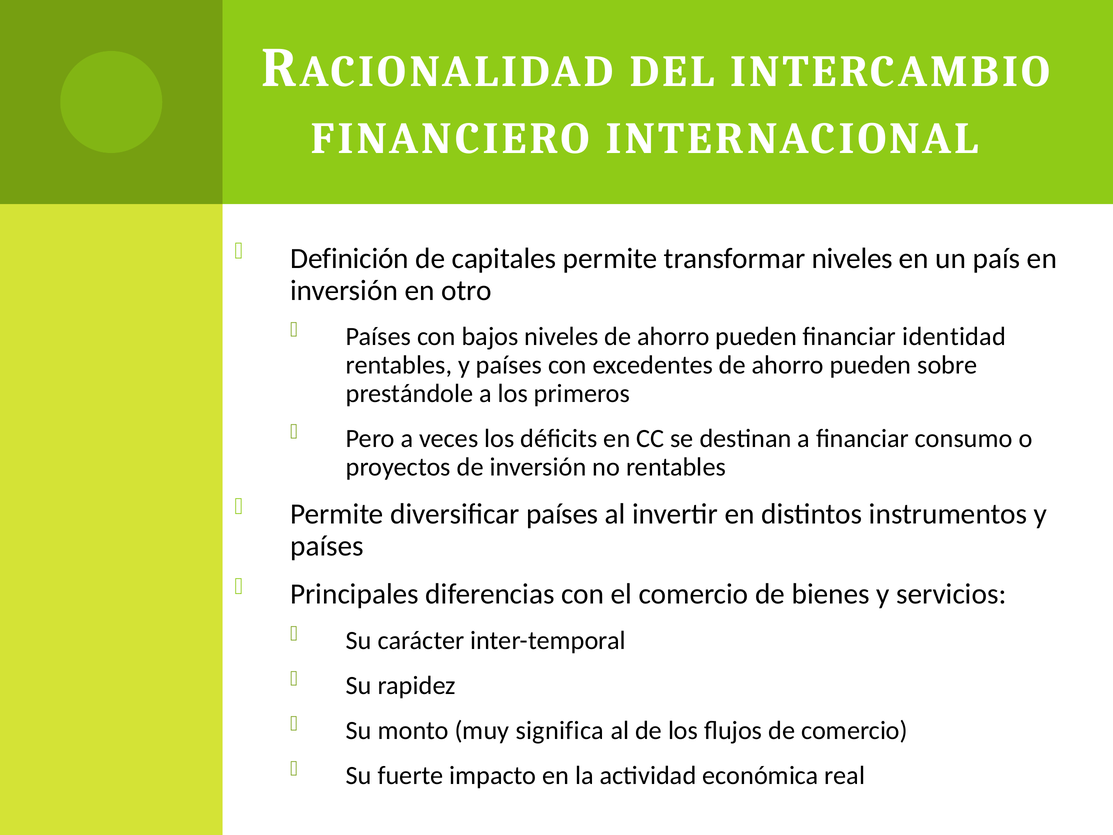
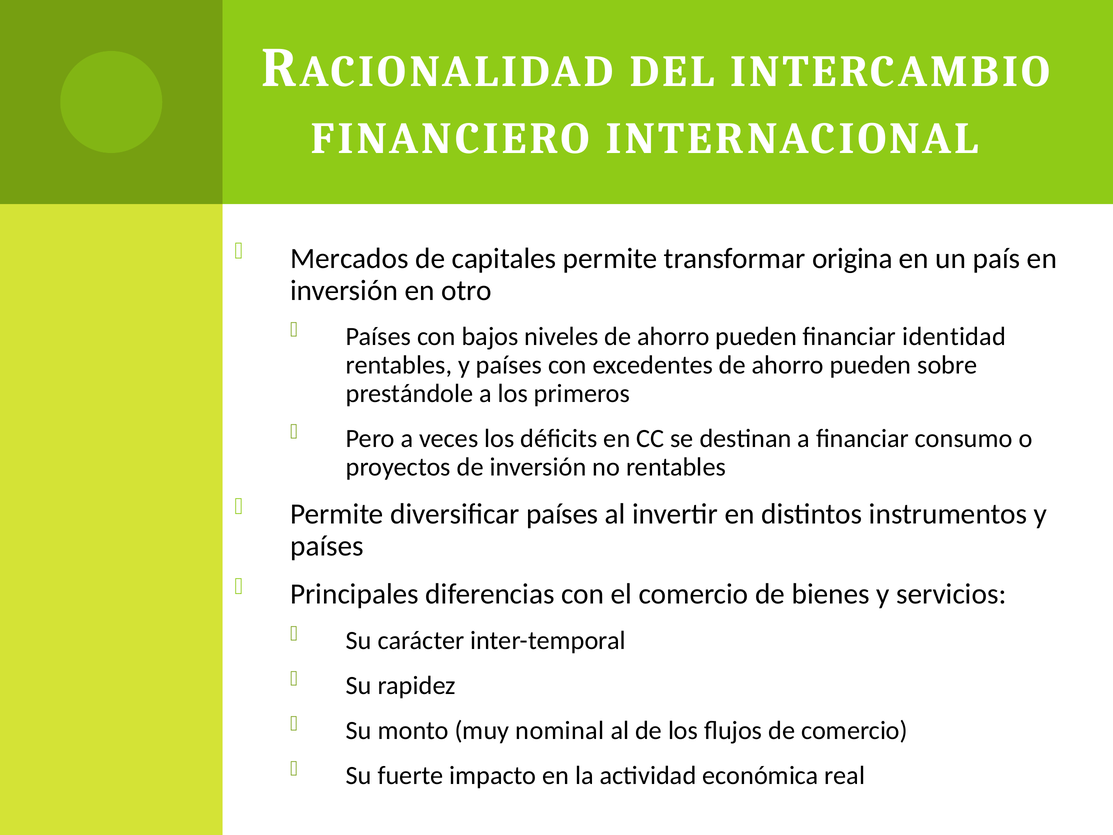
Definición: Definición -> Mercados
transformar niveles: niveles -> origina
significa: significa -> nominal
